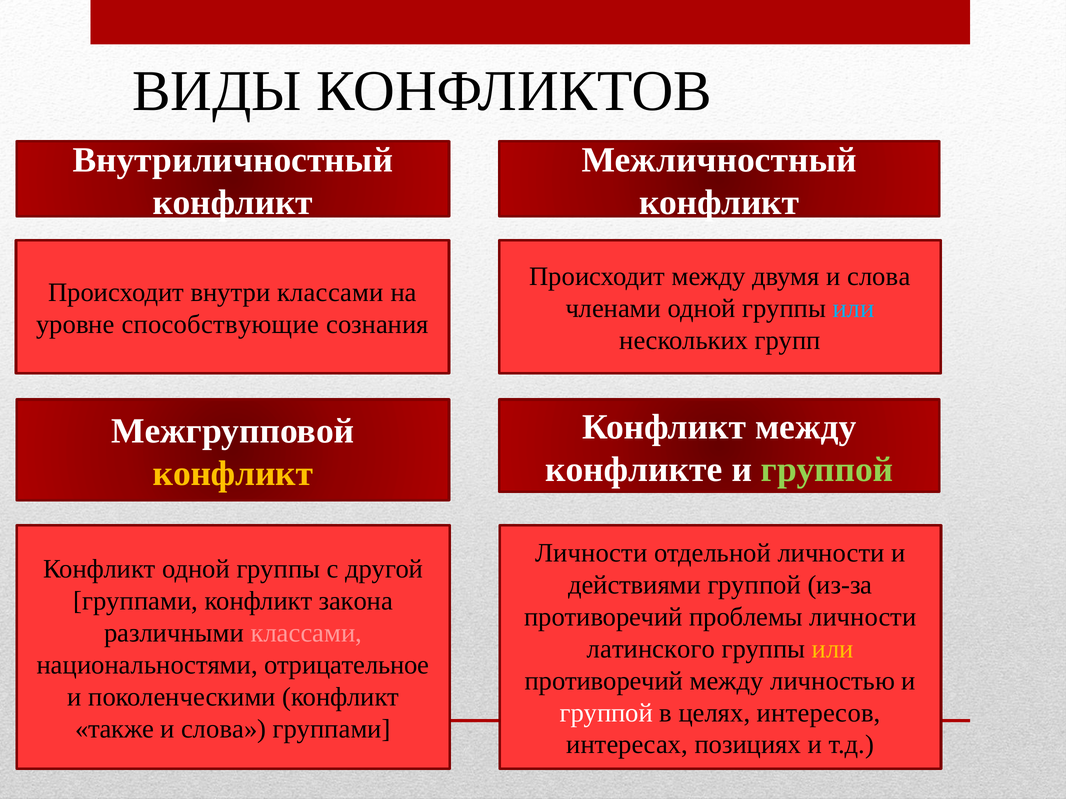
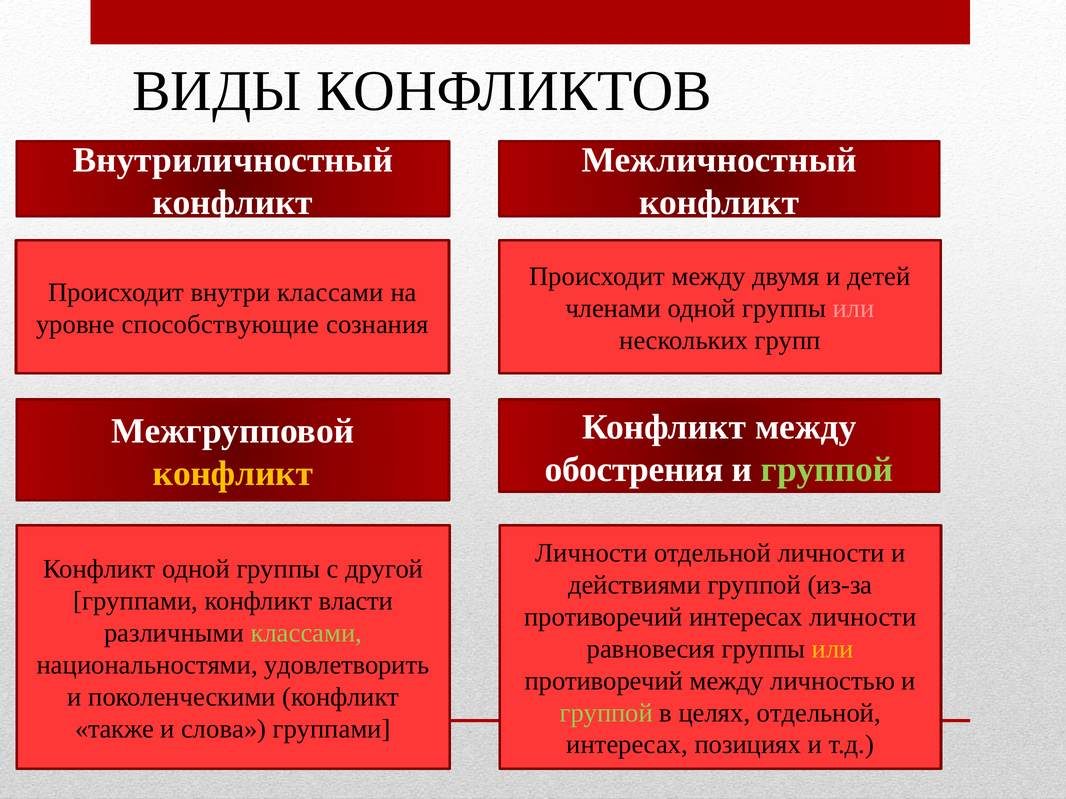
двумя и слова: слова -> детей
или at (853, 309) colour: light blue -> pink
конфликте: конфликте -> обострения
закона: закона -> власти
противоречий проблемы: проблемы -> интересах
классами at (306, 633) colour: pink -> light green
латинского: латинского -> равновесия
отрицательное: отрицательное -> удовлетворить
группой at (606, 713) colour: white -> light green
целях интересов: интересов -> отдельной
